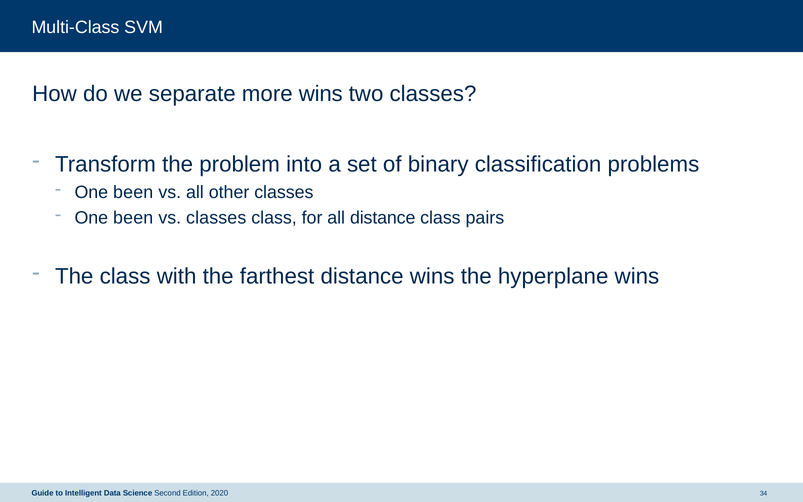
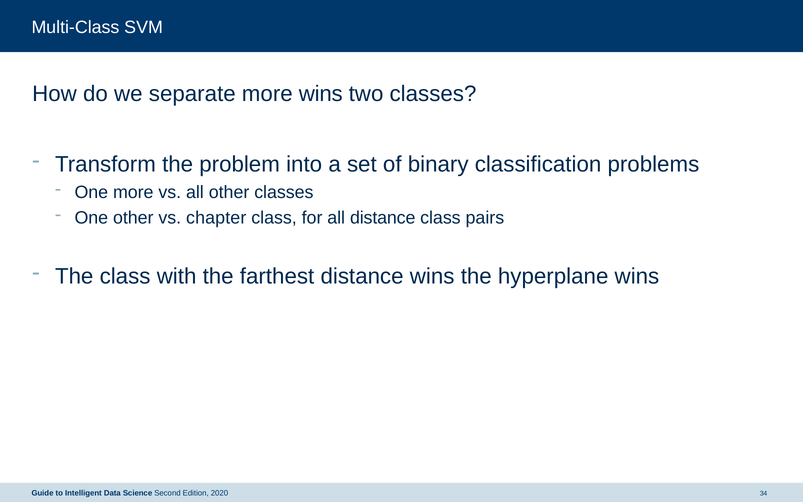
been at (133, 192): been -> more
been at (133, 218): been -> other
vs classes: classes -> chapter
